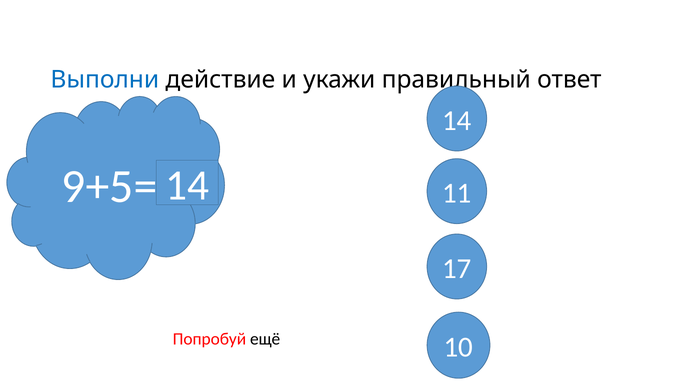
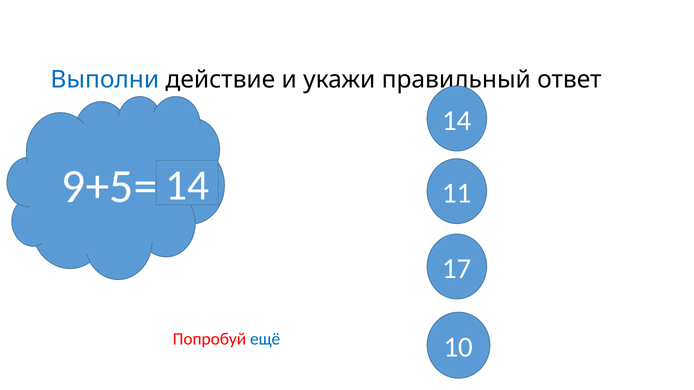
ещё colour: black -> blue
